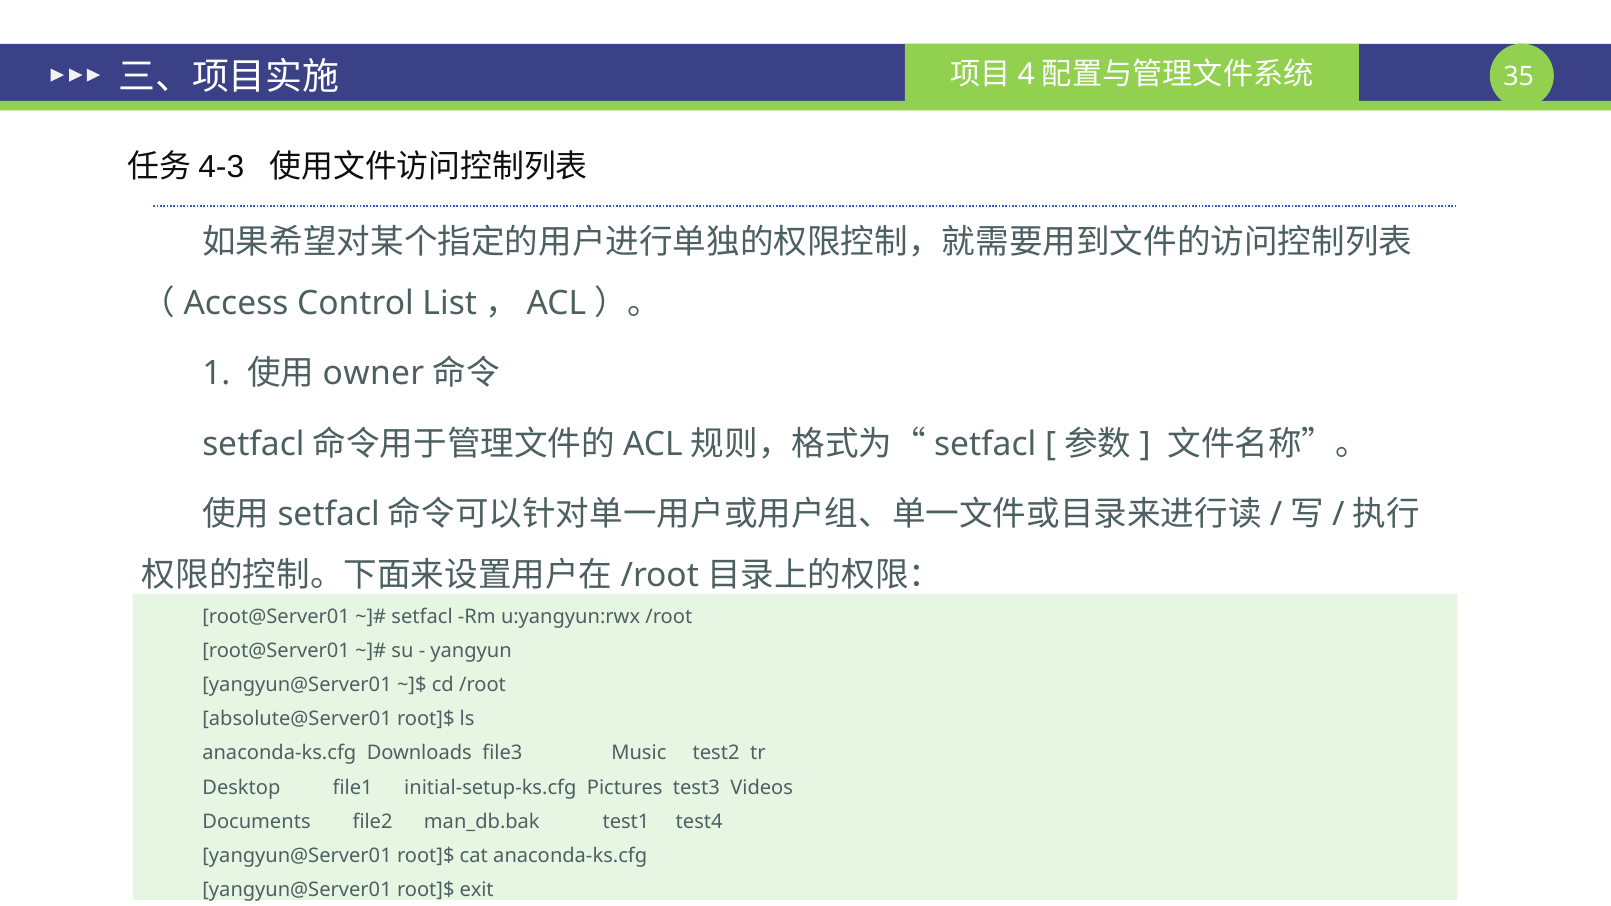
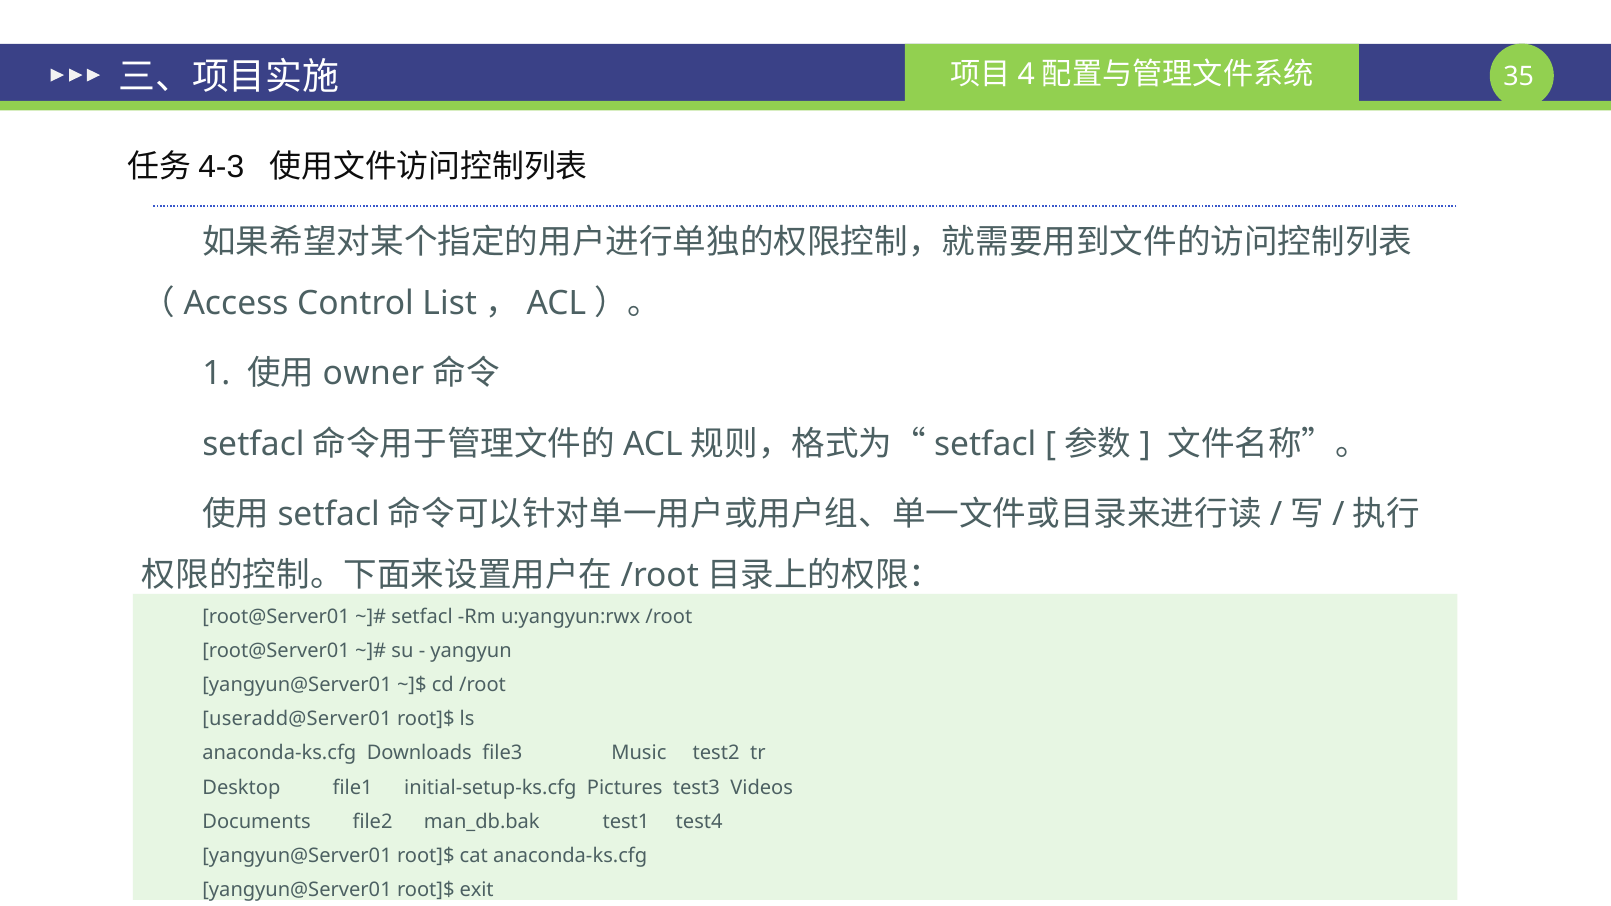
absolute@Server01: absolute@Server01 -> useradd@Server01
